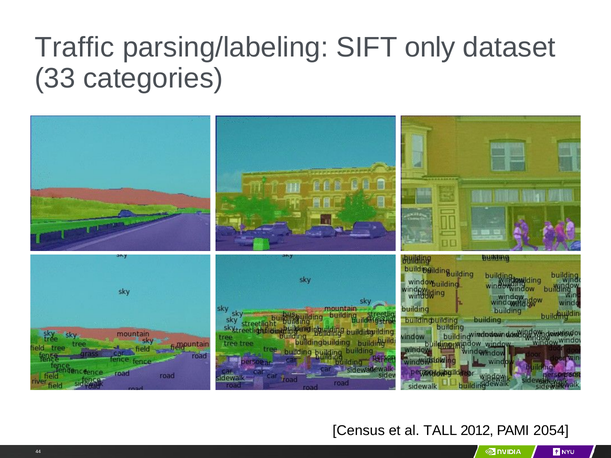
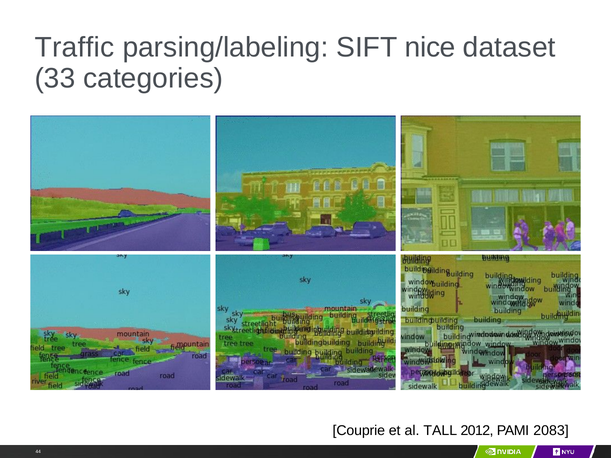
only: only -> nice
Census: Census -> Couprie
2054: 2054 -> 2083
